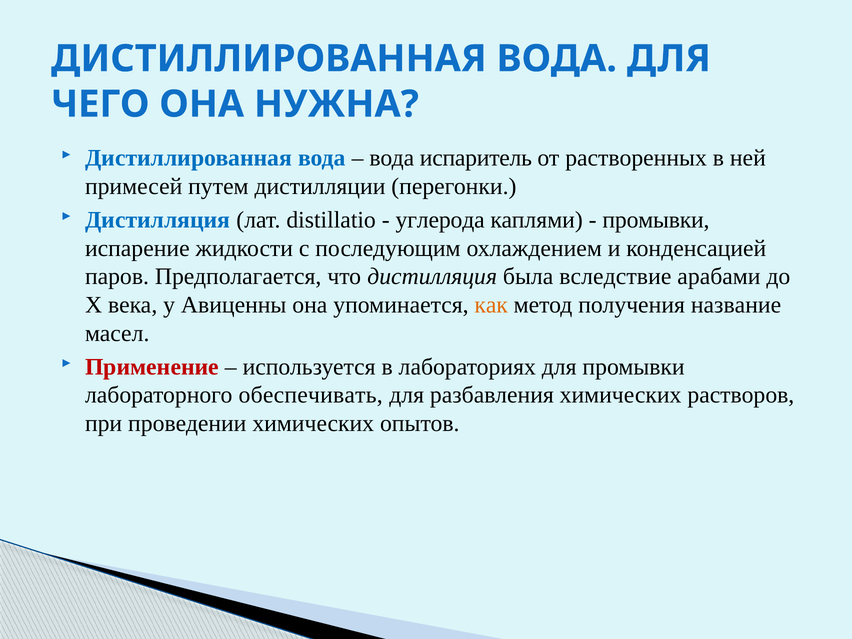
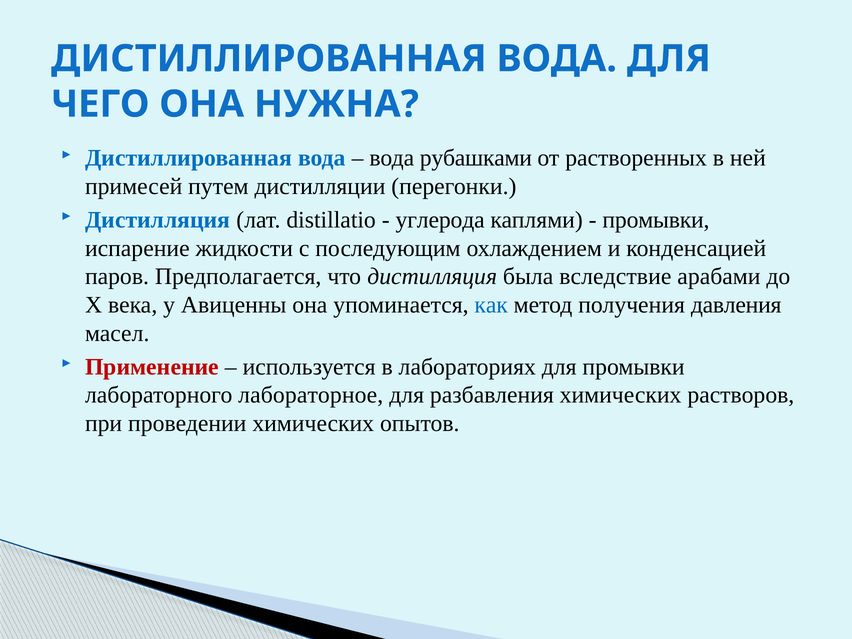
испаритель: испаритель -> рубашками
как colour: orange -> blue
название: название -> давления
обеспечивать: обеспечивать -> лабораторное
